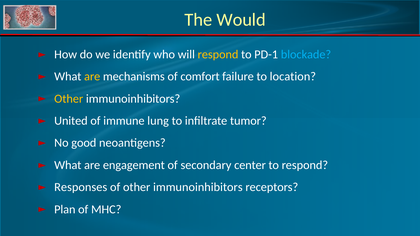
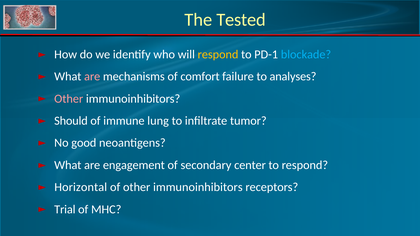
Would: Would -> Tested
are at (92, 77) colour: yellow -> pink
location: location -> analyses
Other at (69, 99) colour: yellow -> pink
United: United -> Should
Responses: Responses -> Horizontal
Plan: Plan -> Trial
